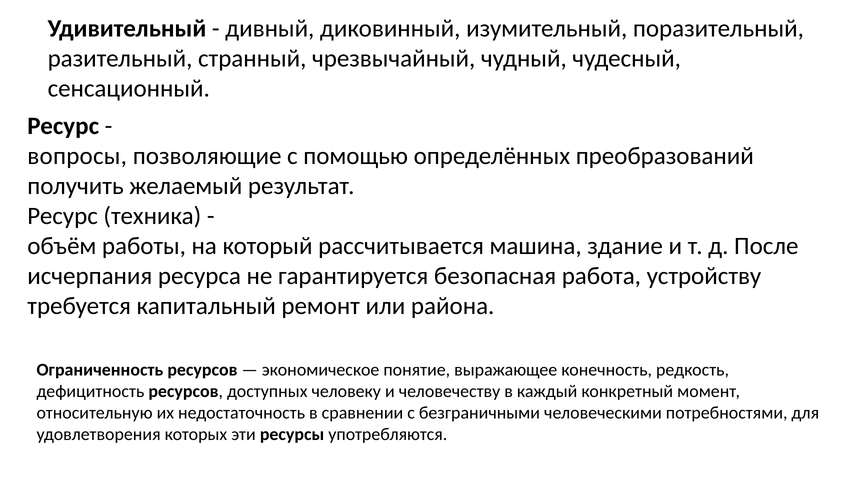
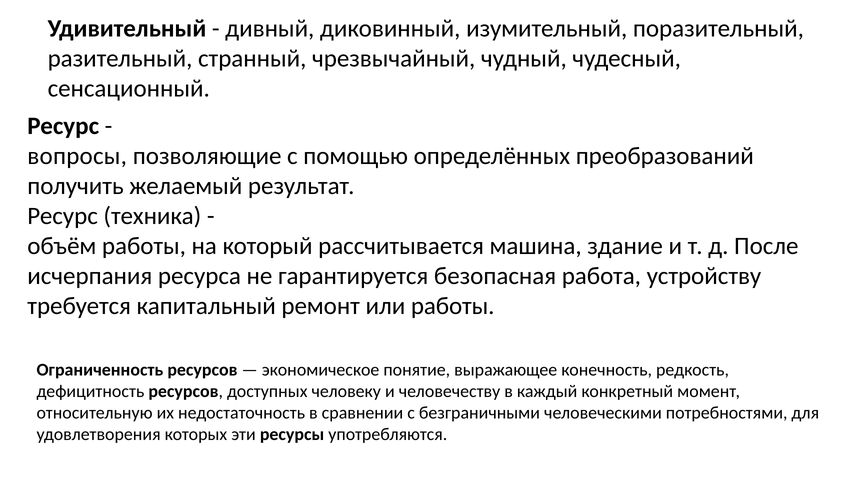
или района: района -> работы
